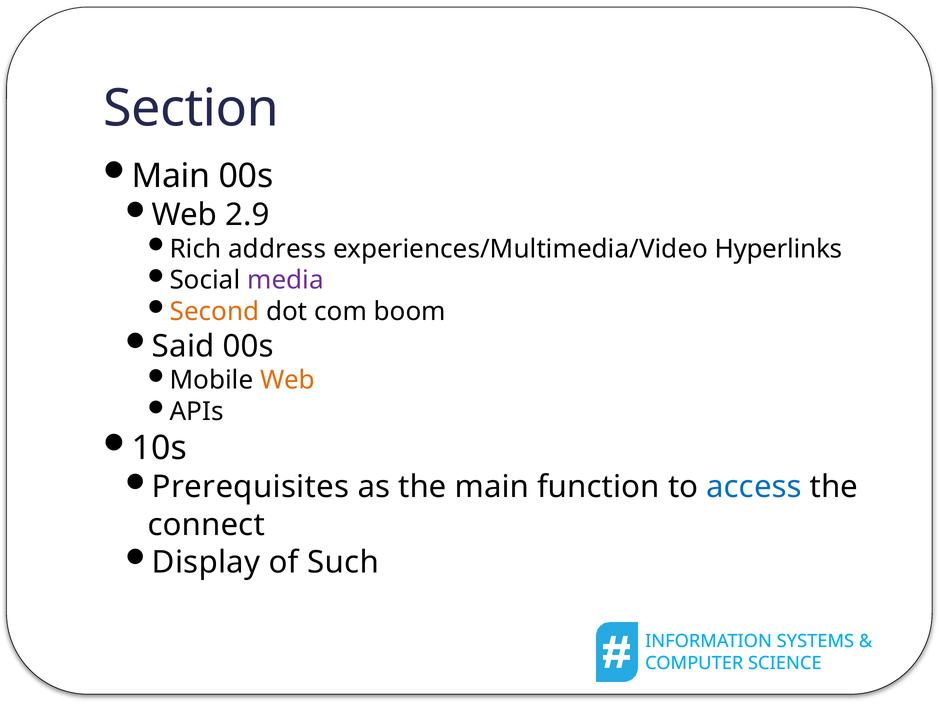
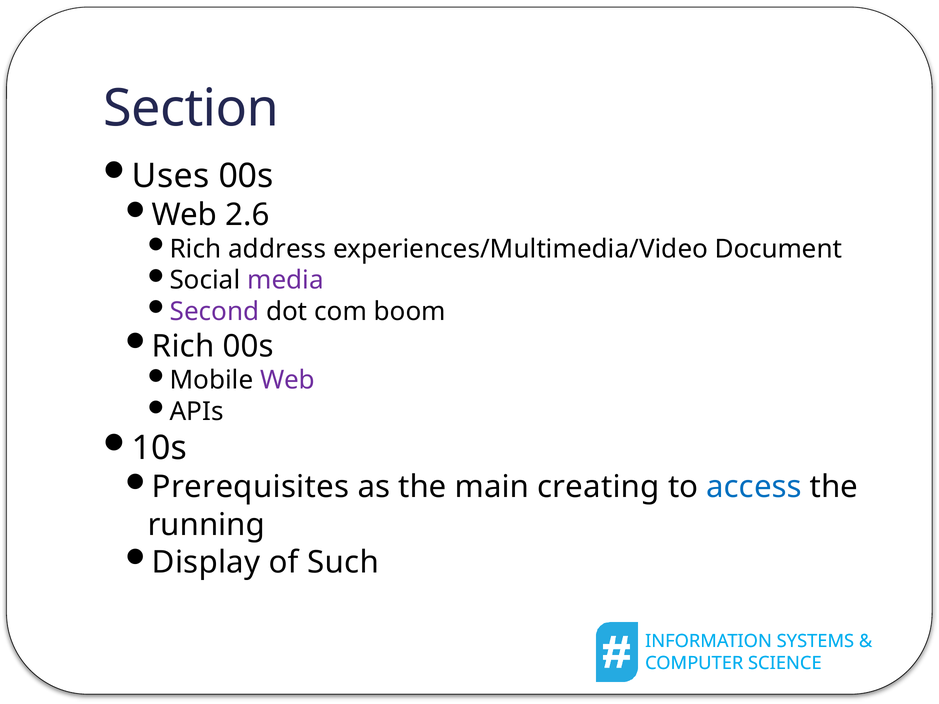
Main at (171, 176): Main -> Uses
2.9: 2.9 -> 2.6
Hyperlinks: Hyperlinks -> Document
Second colour: orange -> purple
Said at (183, 346): Said -> Rich
Web at (288, 381) colour: orange -> purple
function: function -> creating
connect: connect -> running
